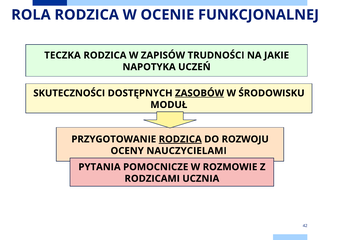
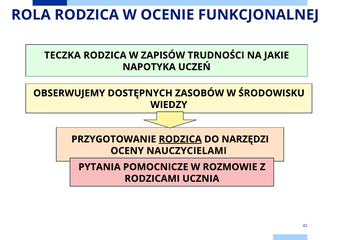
SKUTECZNOŚCI: SKUTECZNOŚCI -> OBSERWUJEMY
ZASOBÓW underline: present -> none
MODUŁ: MODUŁ -> WIEDZY
ROZWOJU: ROZWOJU -> NARZĘDZI
